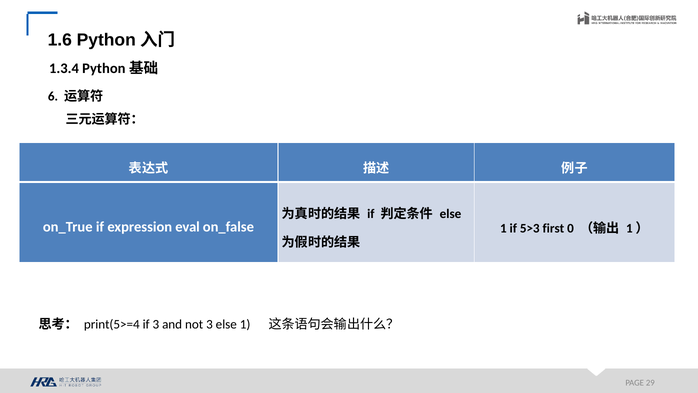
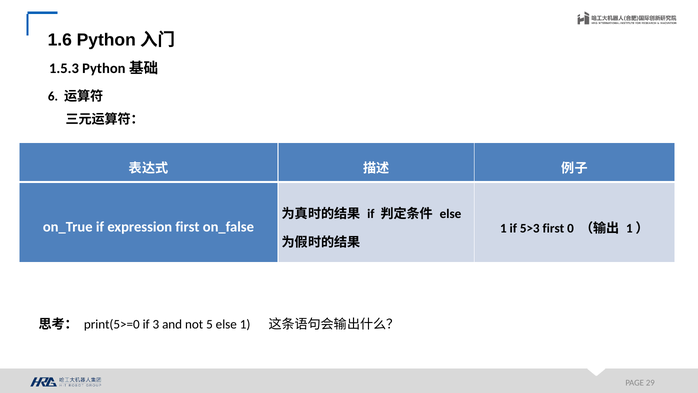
1.3.4: 1.3.4 -> 1.5.3
expression eval: eval -> first
print(5>=4: print(5>=4 -> print(5>=0
not 3: 3 -> 5
